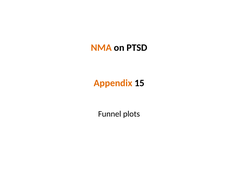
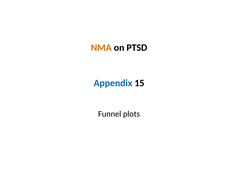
Appendix colour: orange -> blue
